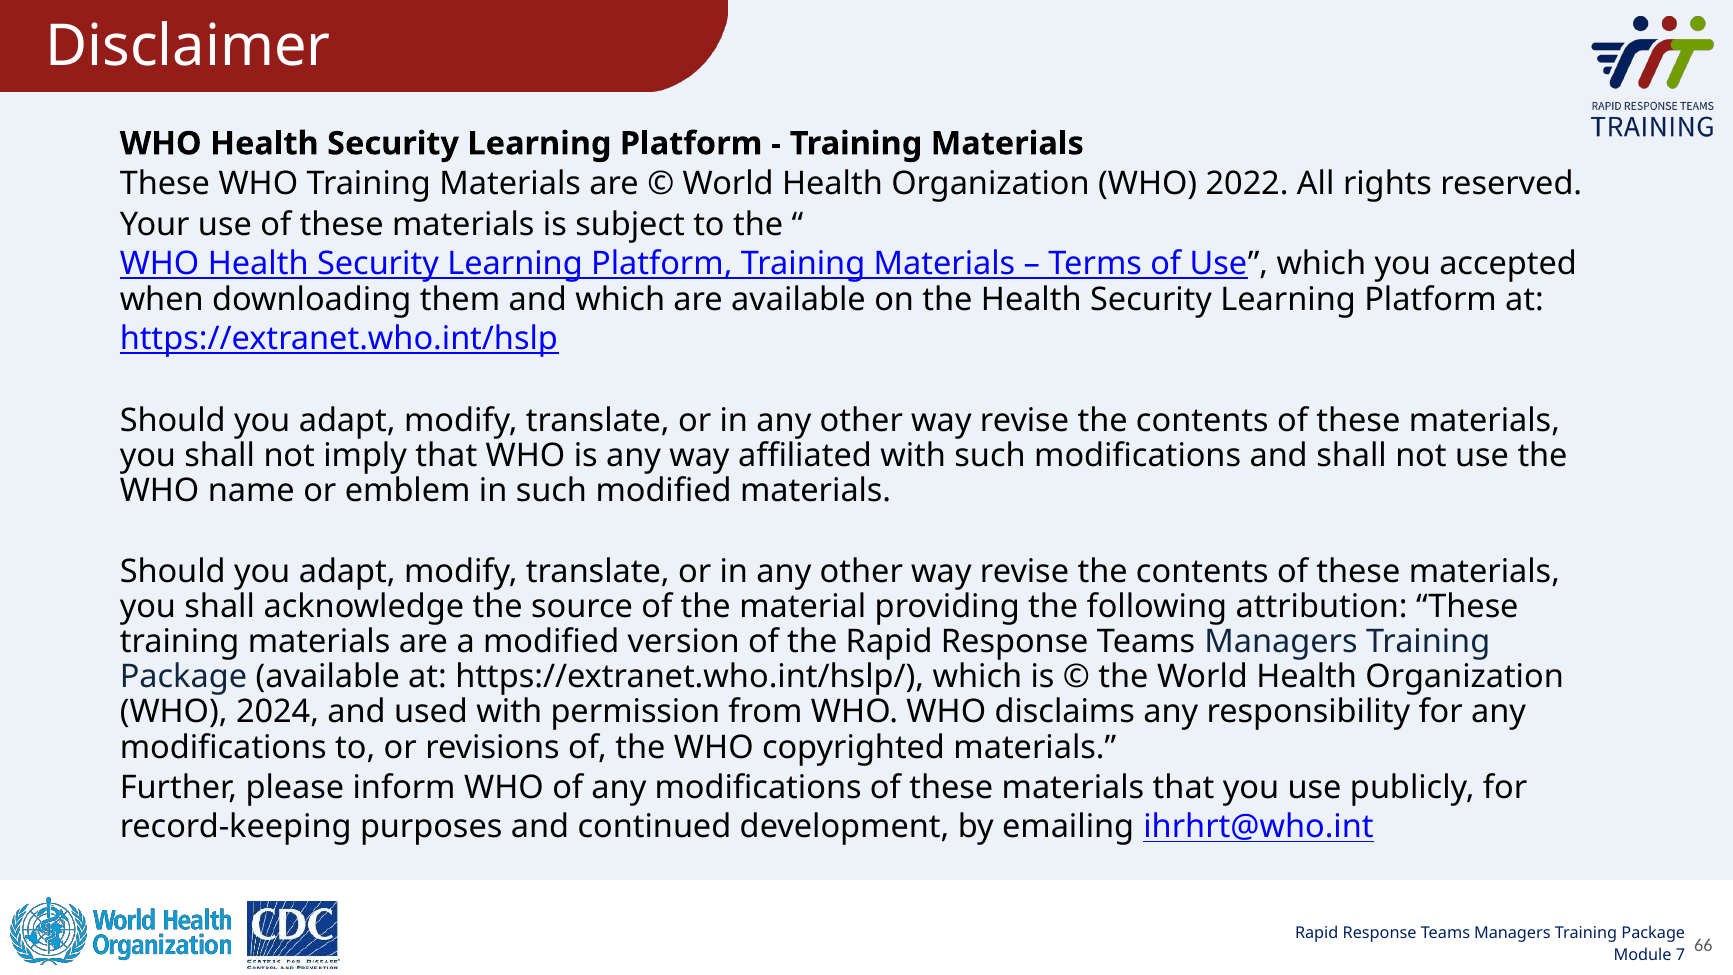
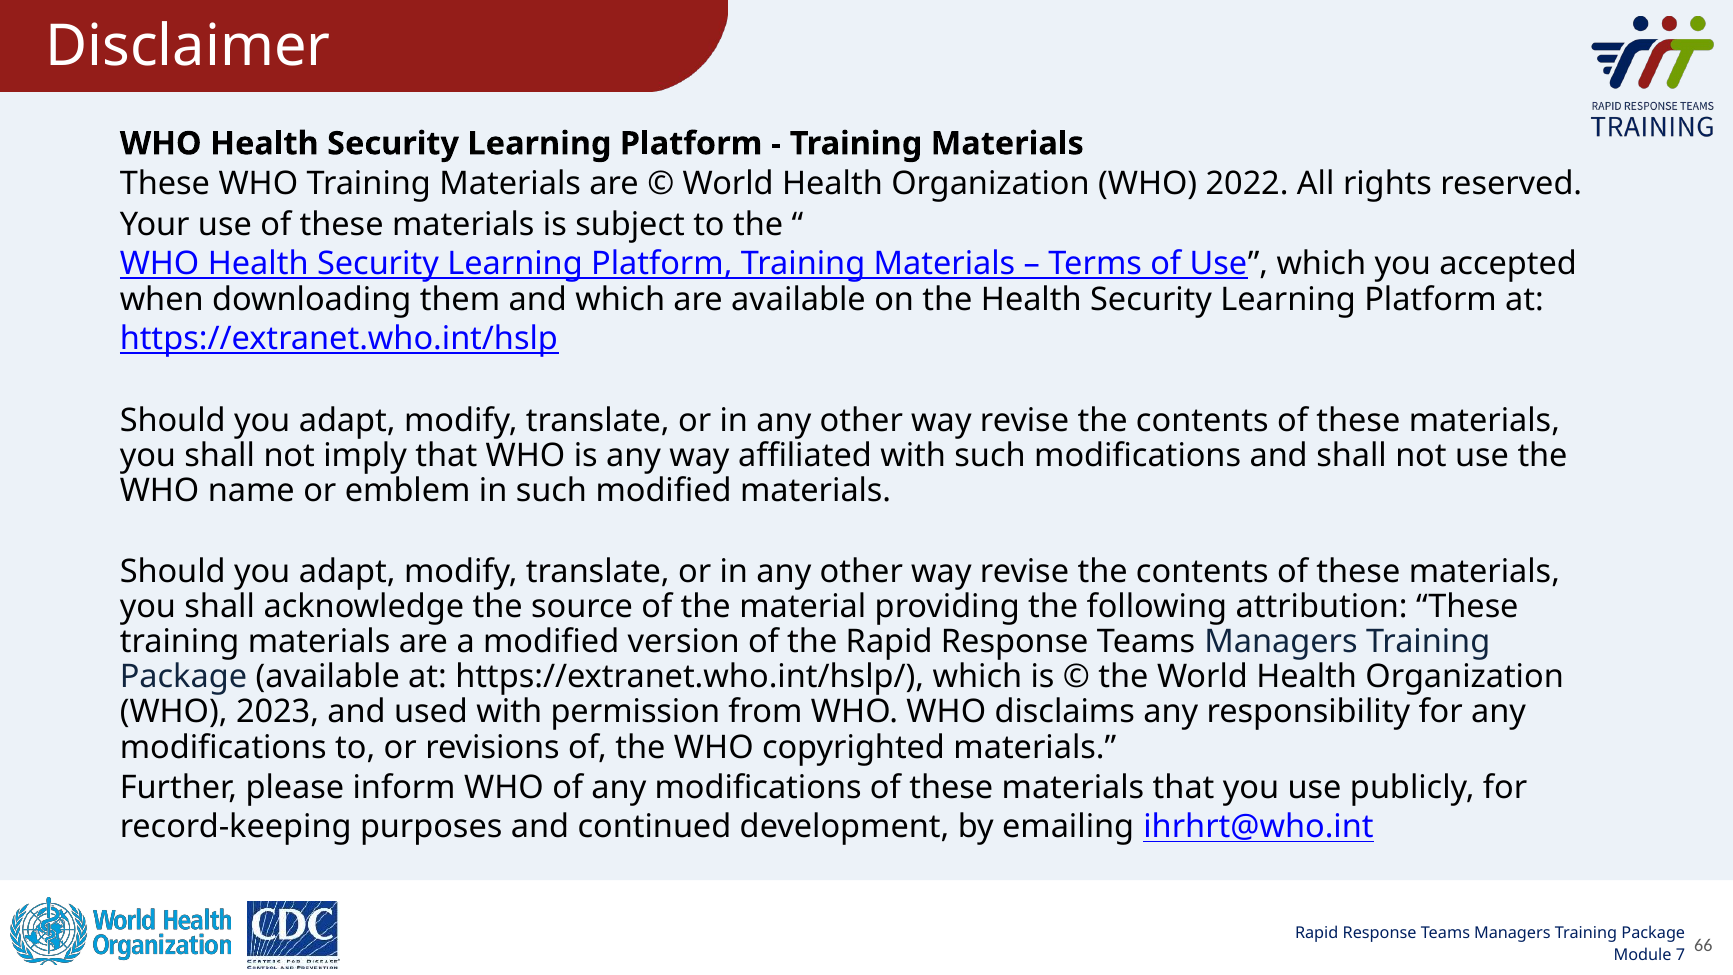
2024: 2024 -> 2023
